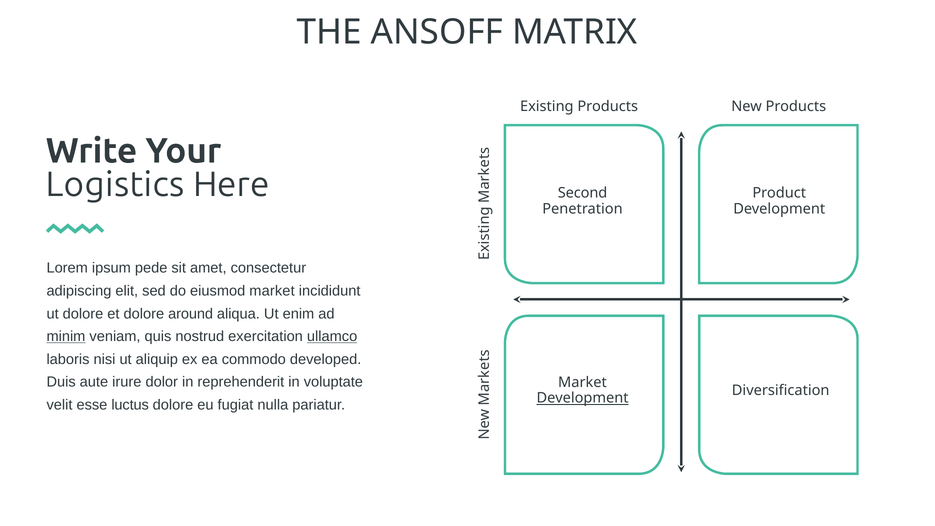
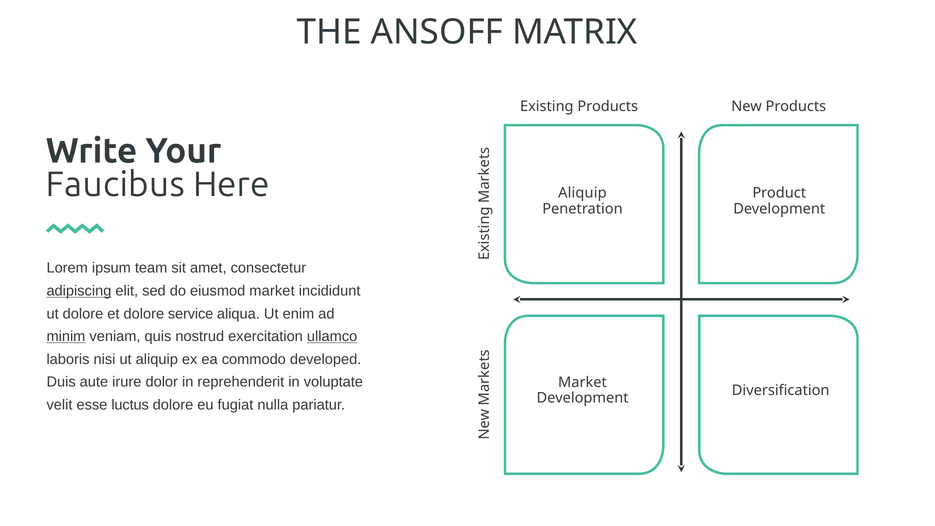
Logistics: Logistics -> Faucibus
Second at (583, 193): Second -> Aliquip
pede: pede -> team
adipiscing underline: none -> present
around: around -> service
Development at (583, 398) underline: present -> none
